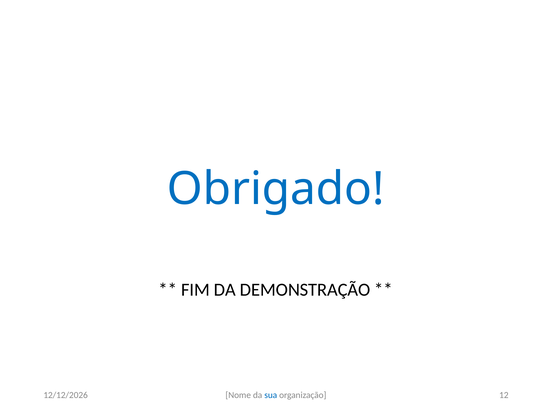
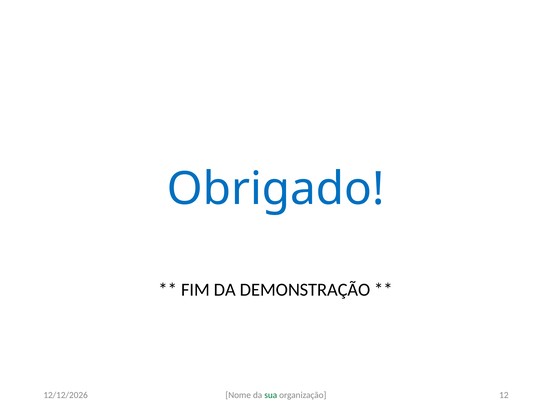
sua colour: blue -> green
